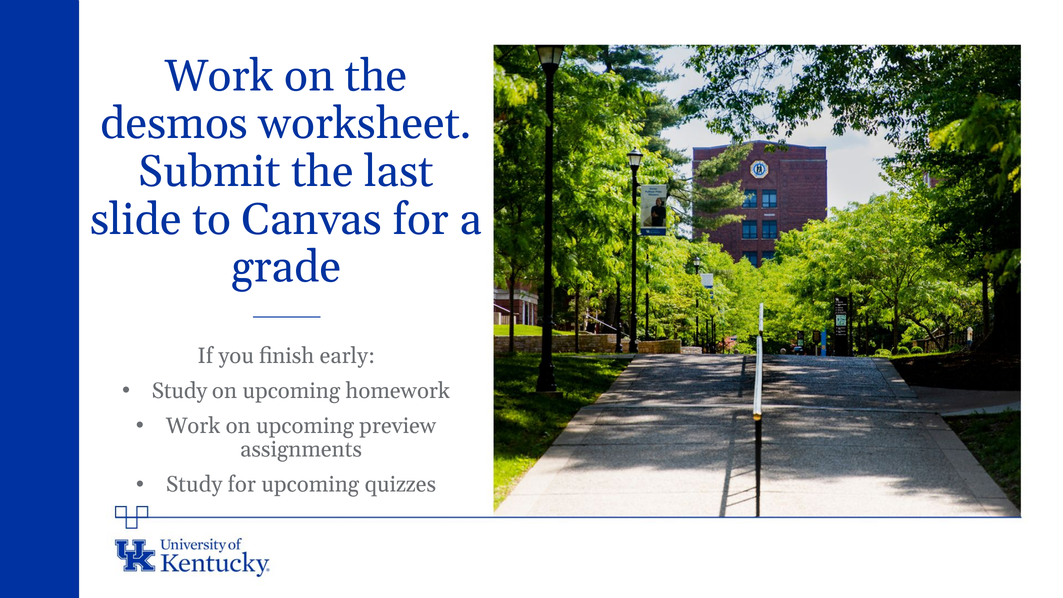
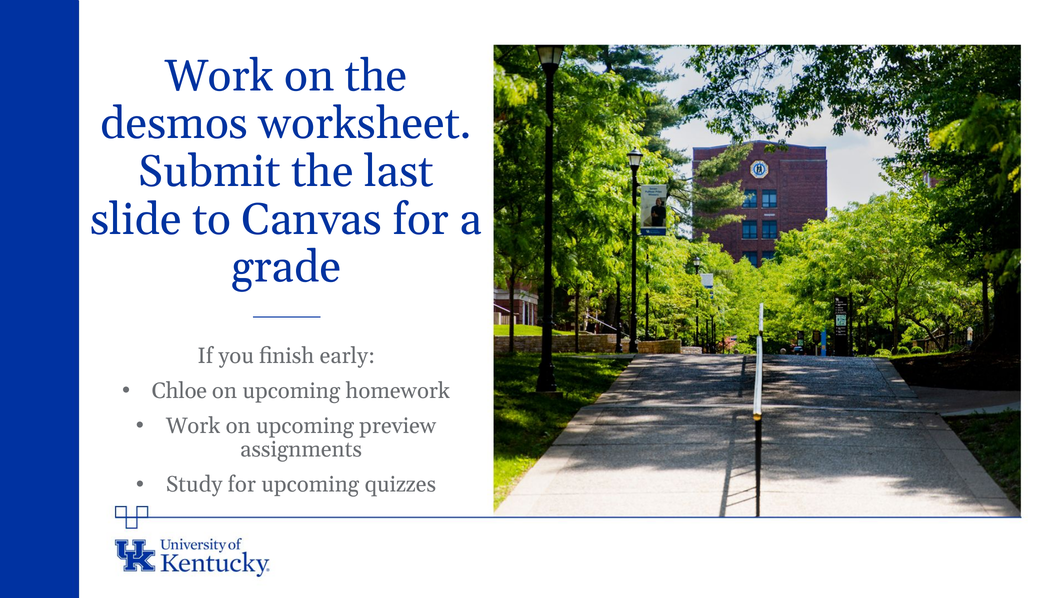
Study at (179, 391): Study -> Chloe
